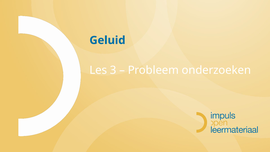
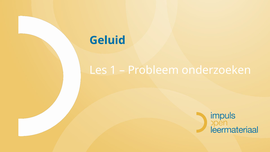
3: 3 -> 1
